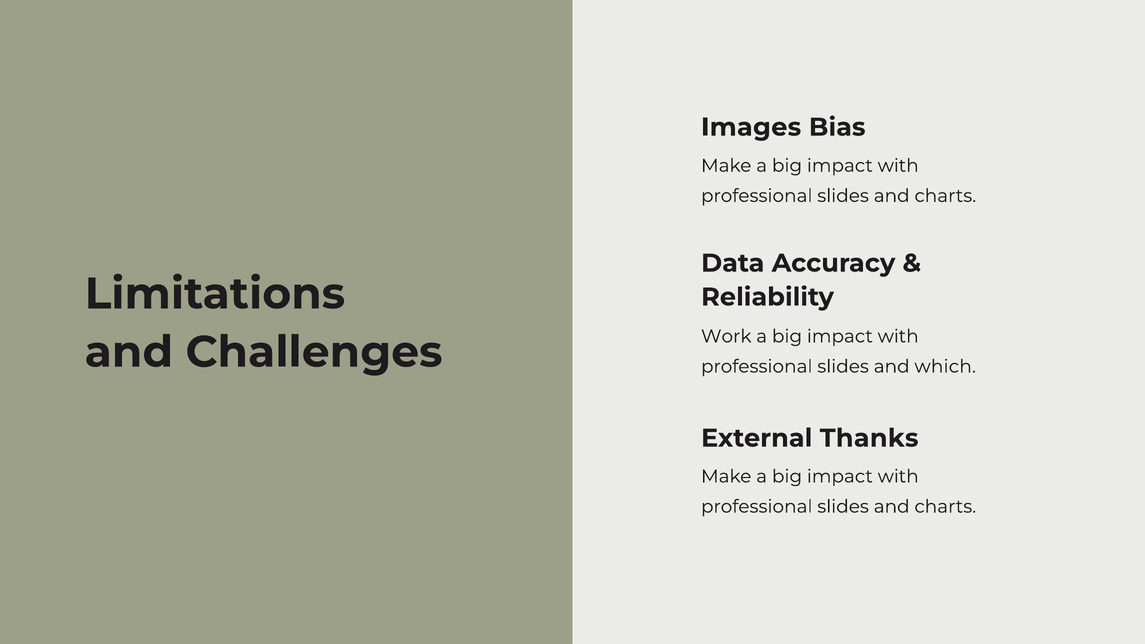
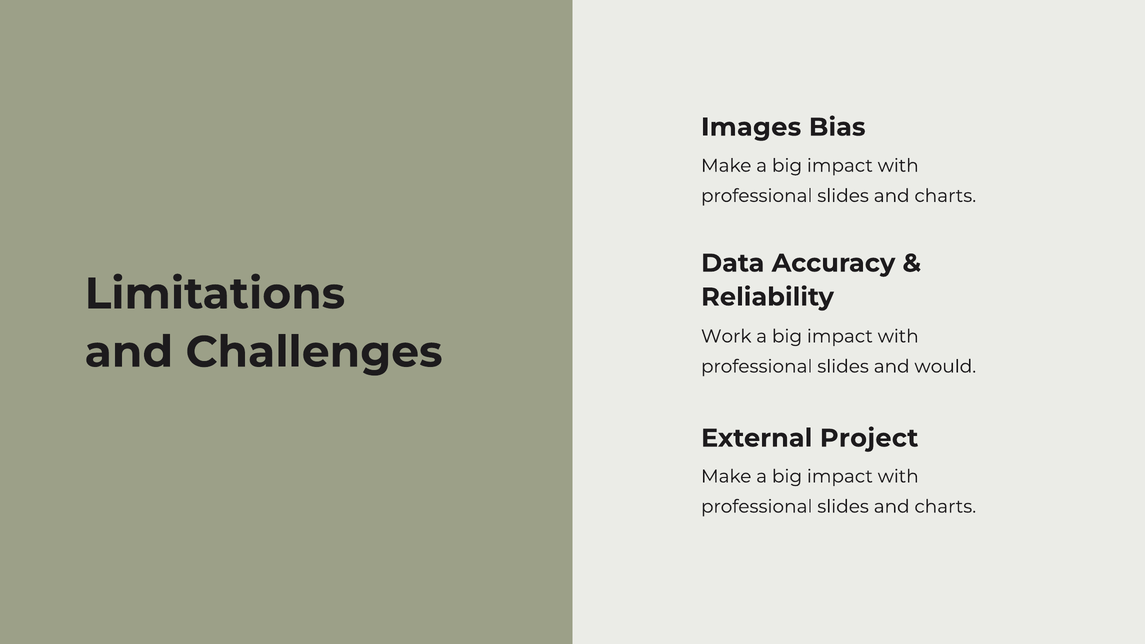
which: which -> would
Thanks: Thanks -> Project
